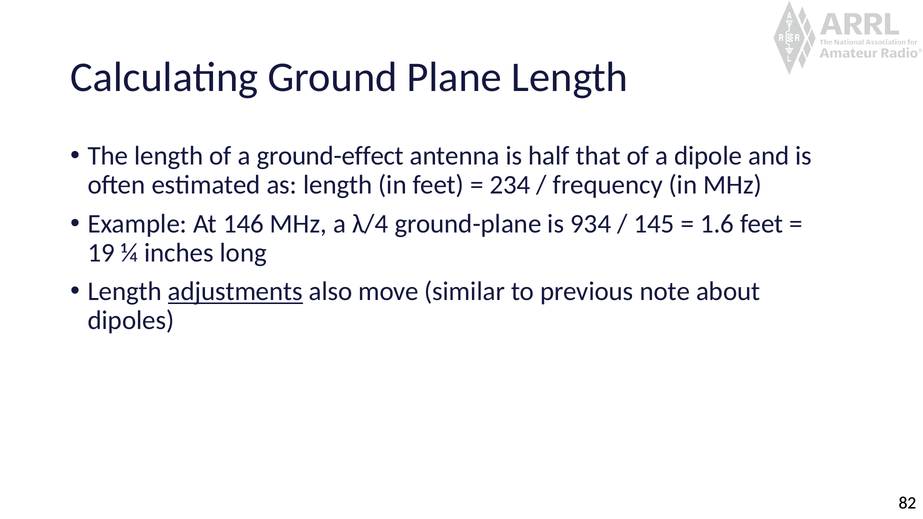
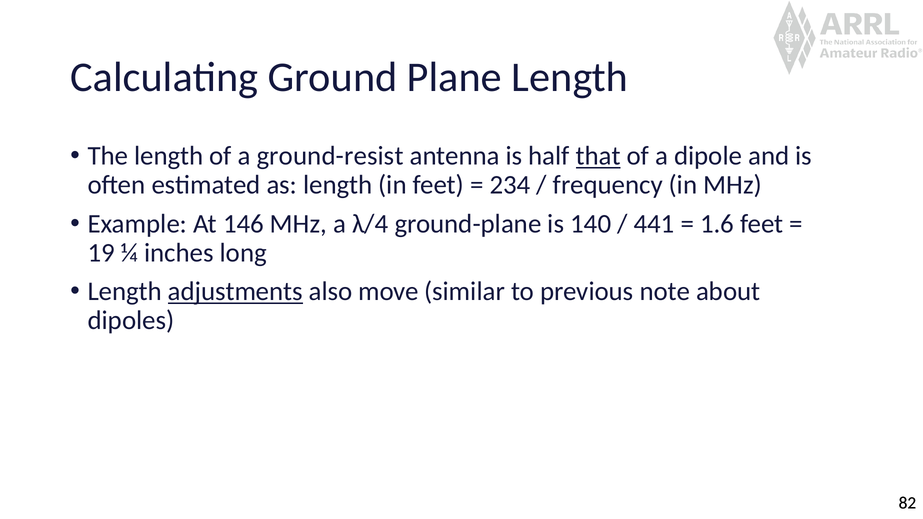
ground-effect: ground-effect -> ground-resist
that underline: none -> present
934: 934 -> 140
145: 145 -> 441
